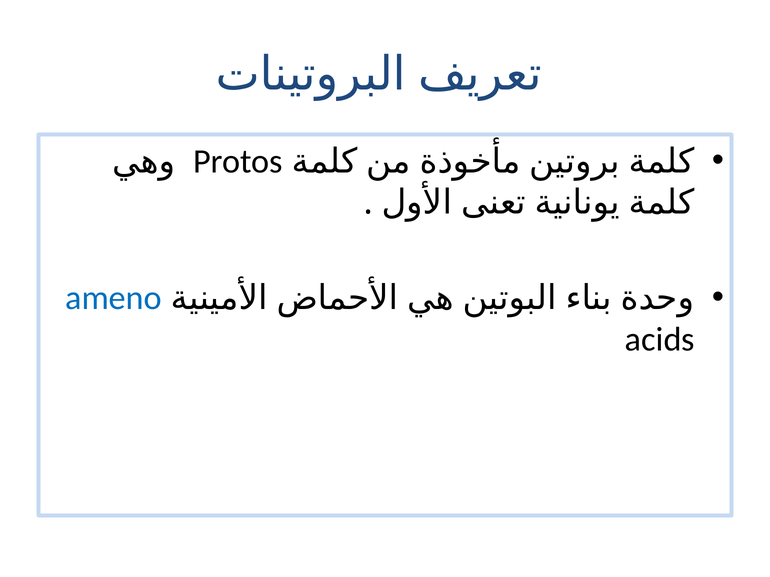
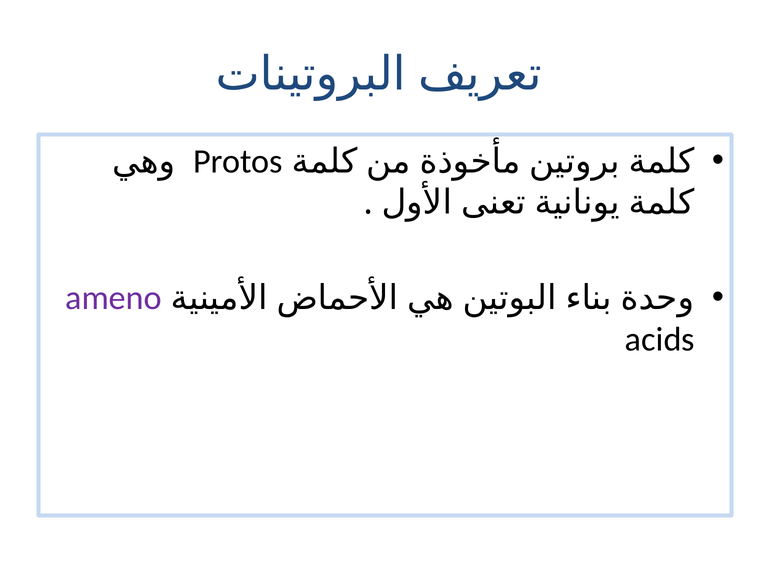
ameno colour: blue -> purple
